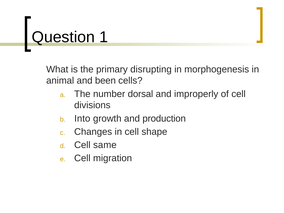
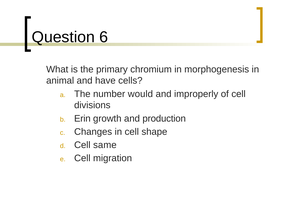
1: 1 -> 6
disrupting: disrupting -> chromium
been: been -> have
dorsal: dorsal -> would
Into: Into -> Erin
